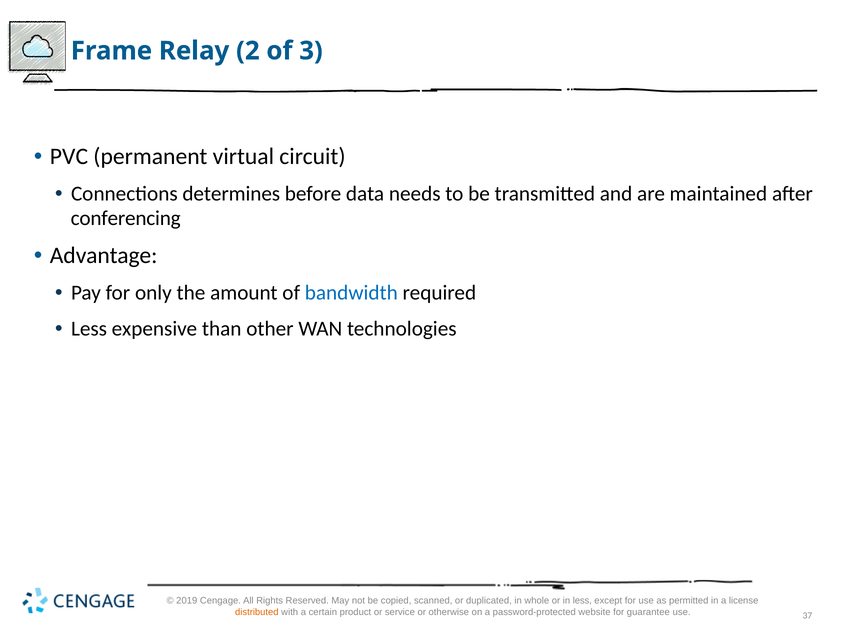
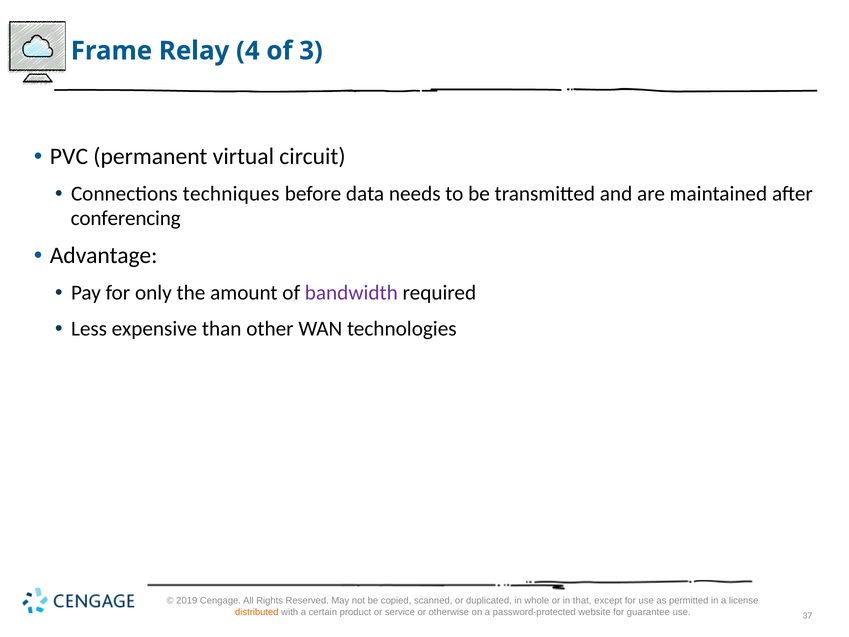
2: 2 -> 4
determines: determines -> techniques
bandwidth colour: blue -> purple
in less: less -> that
